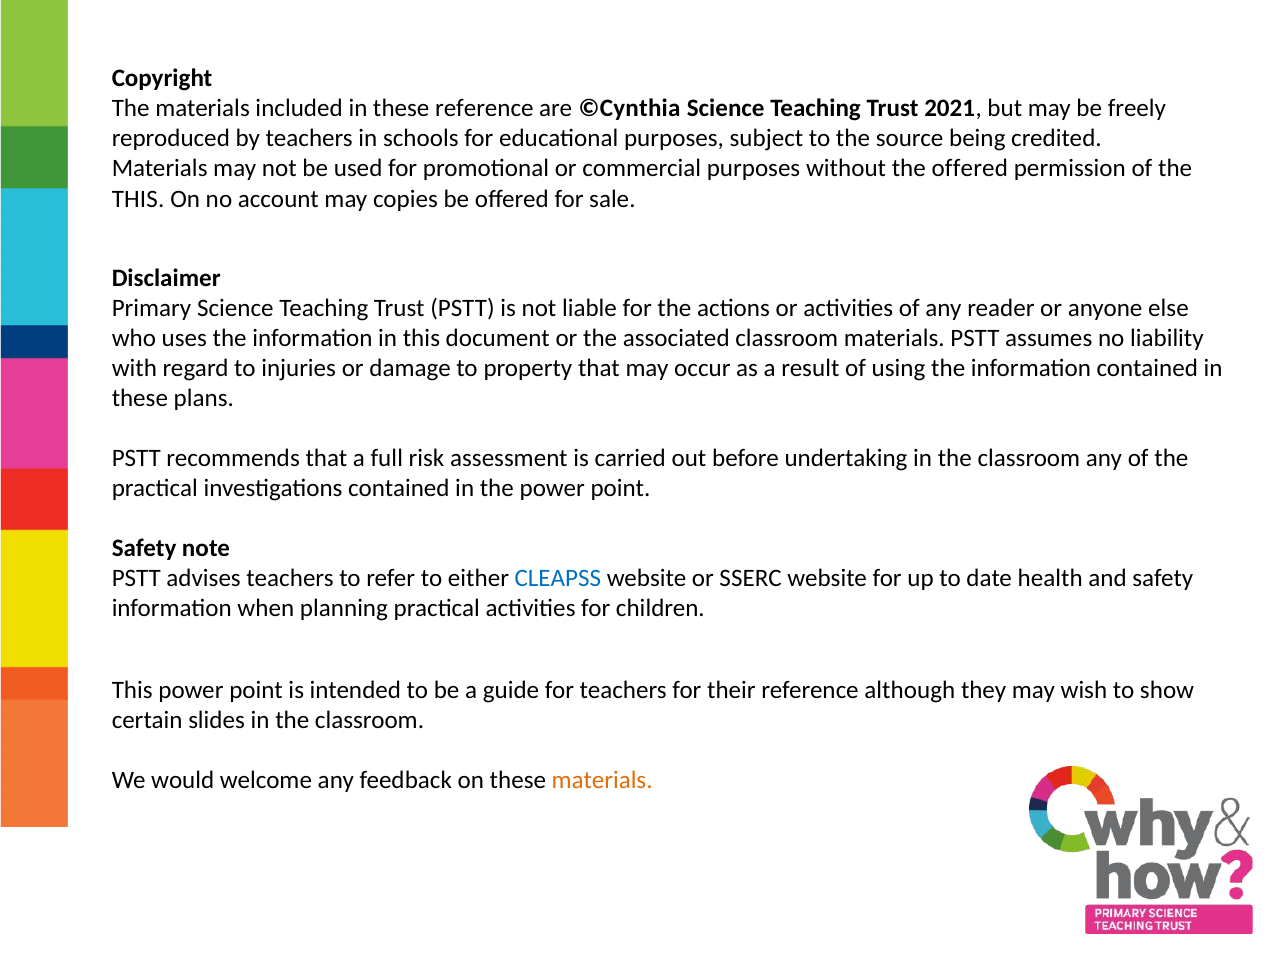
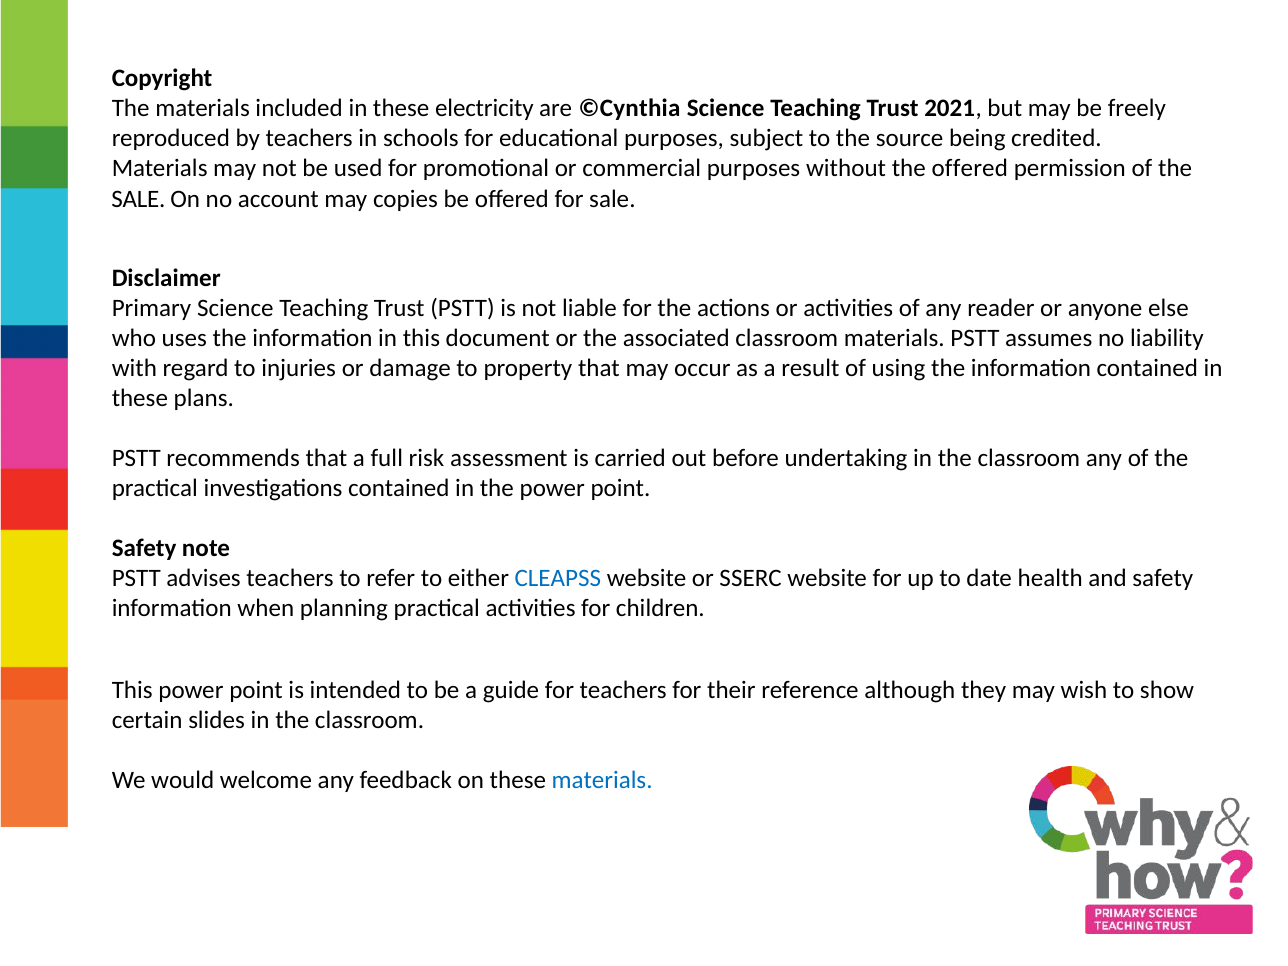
these reference: reference -> electricity
THIS at (138, 199): THIS -> SALE
materials at (602, 780) colour: orange -> blue
